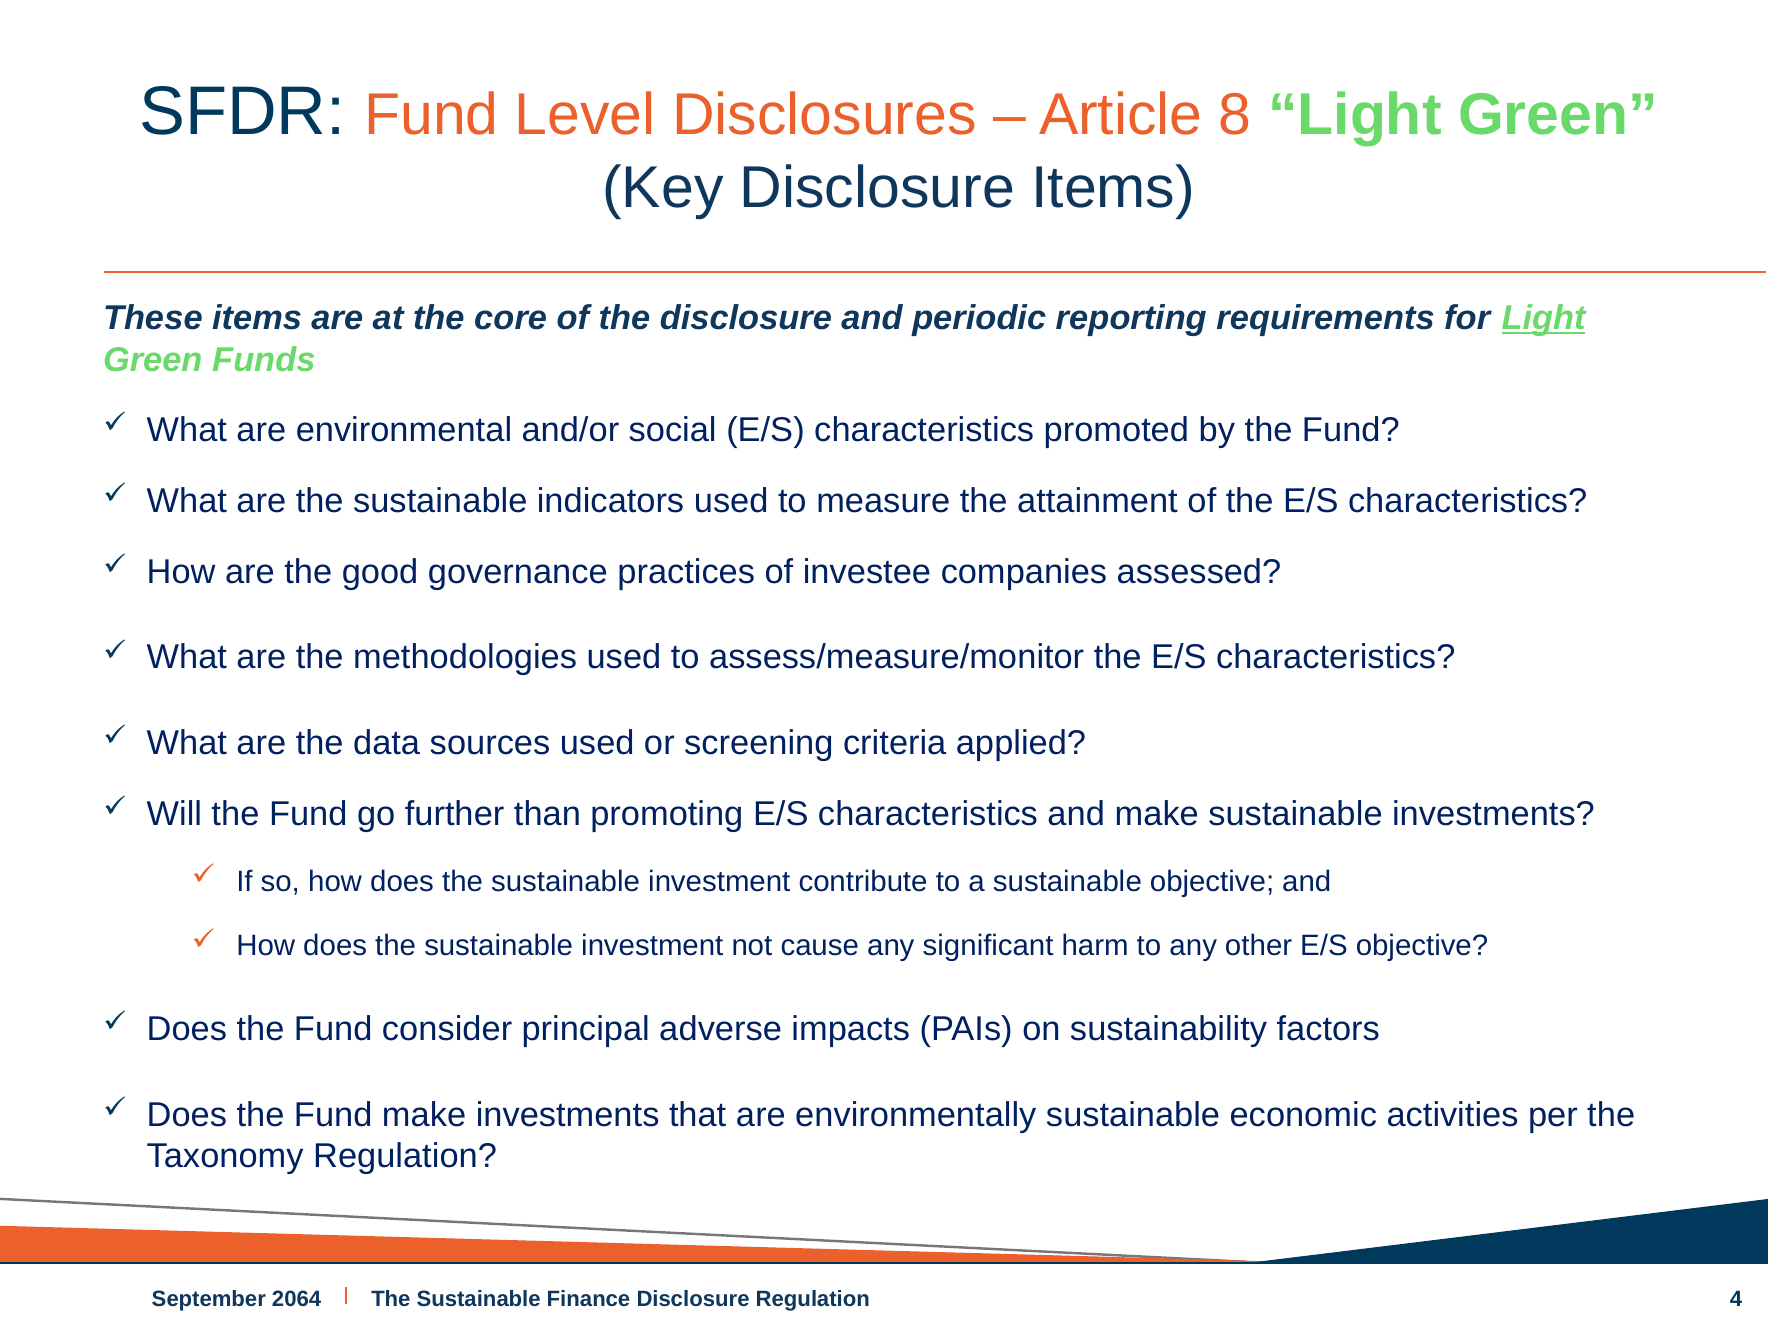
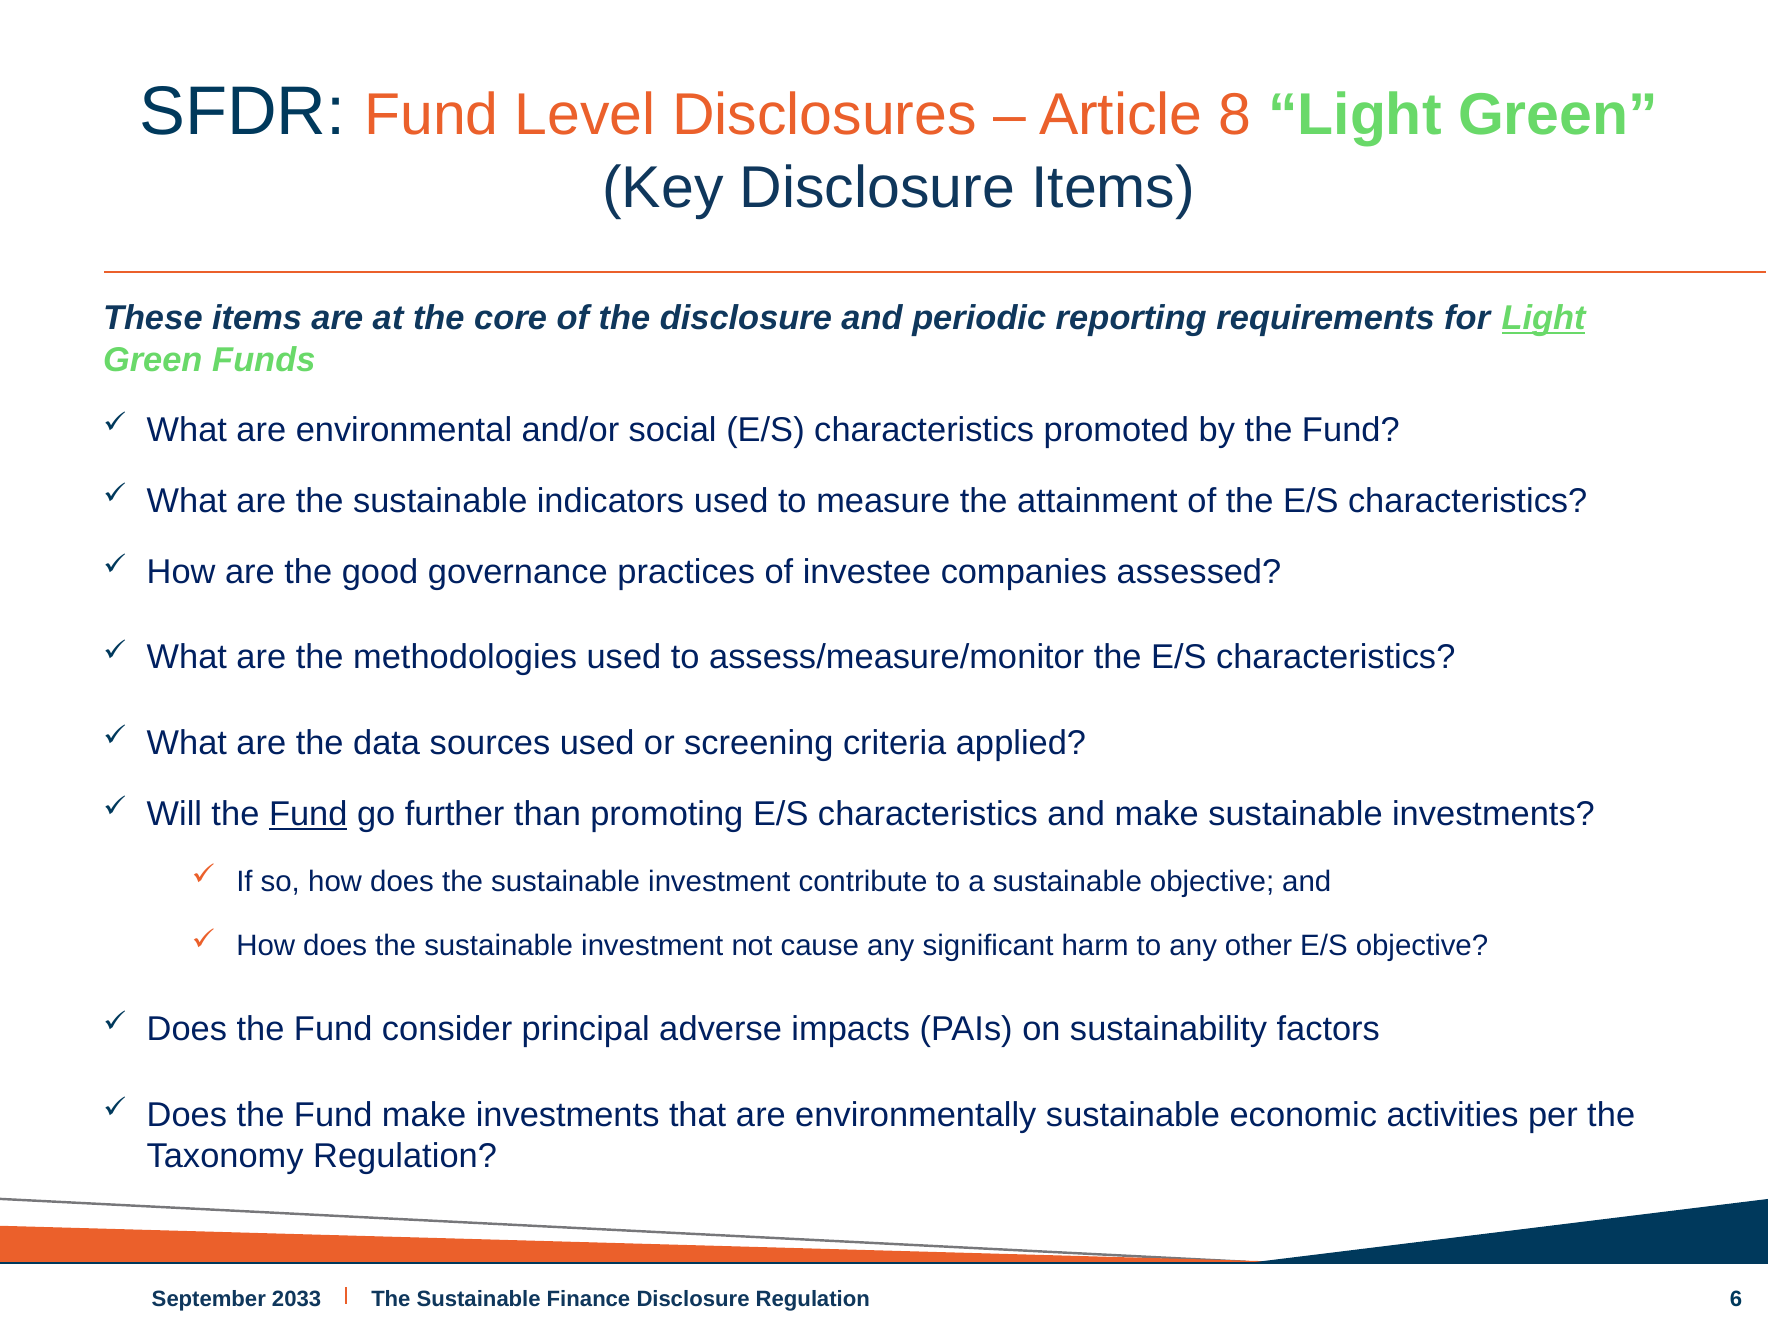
Fund at (308, 814) underline: none -> present
2064: 2064 -> 2033
4: 4 -> 6
